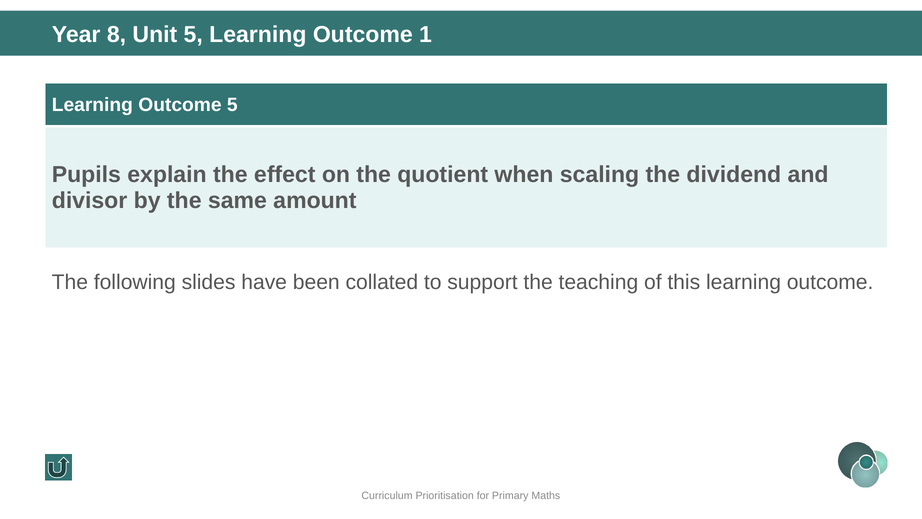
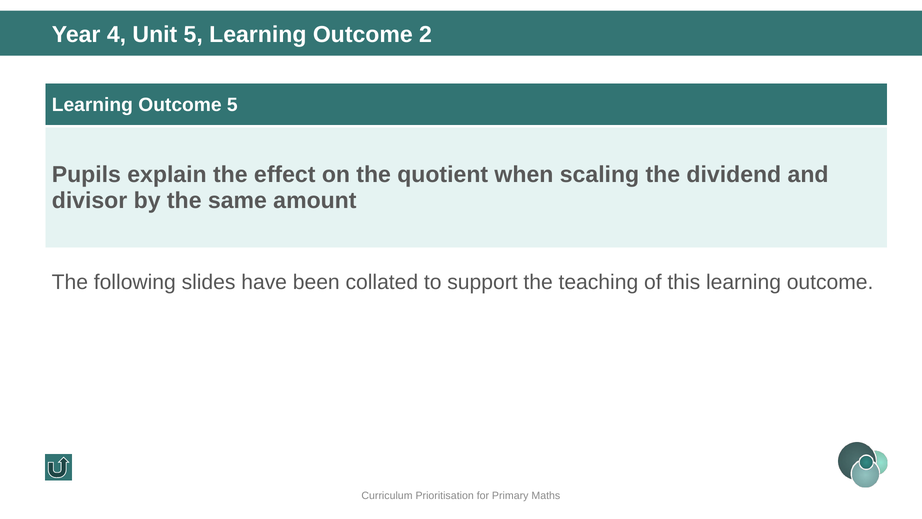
8: 8 -> 4
1: 1 -> 2
